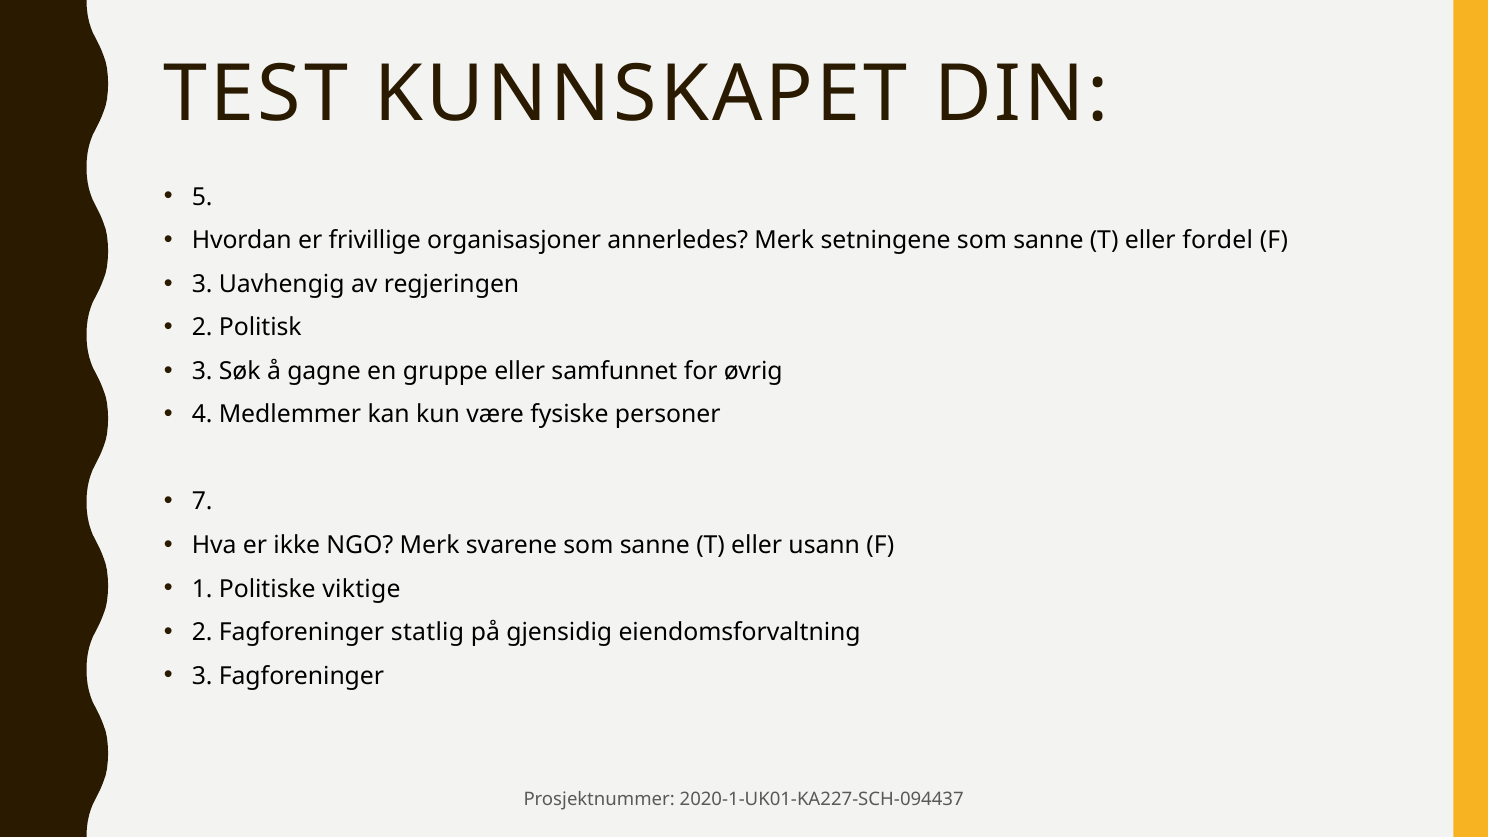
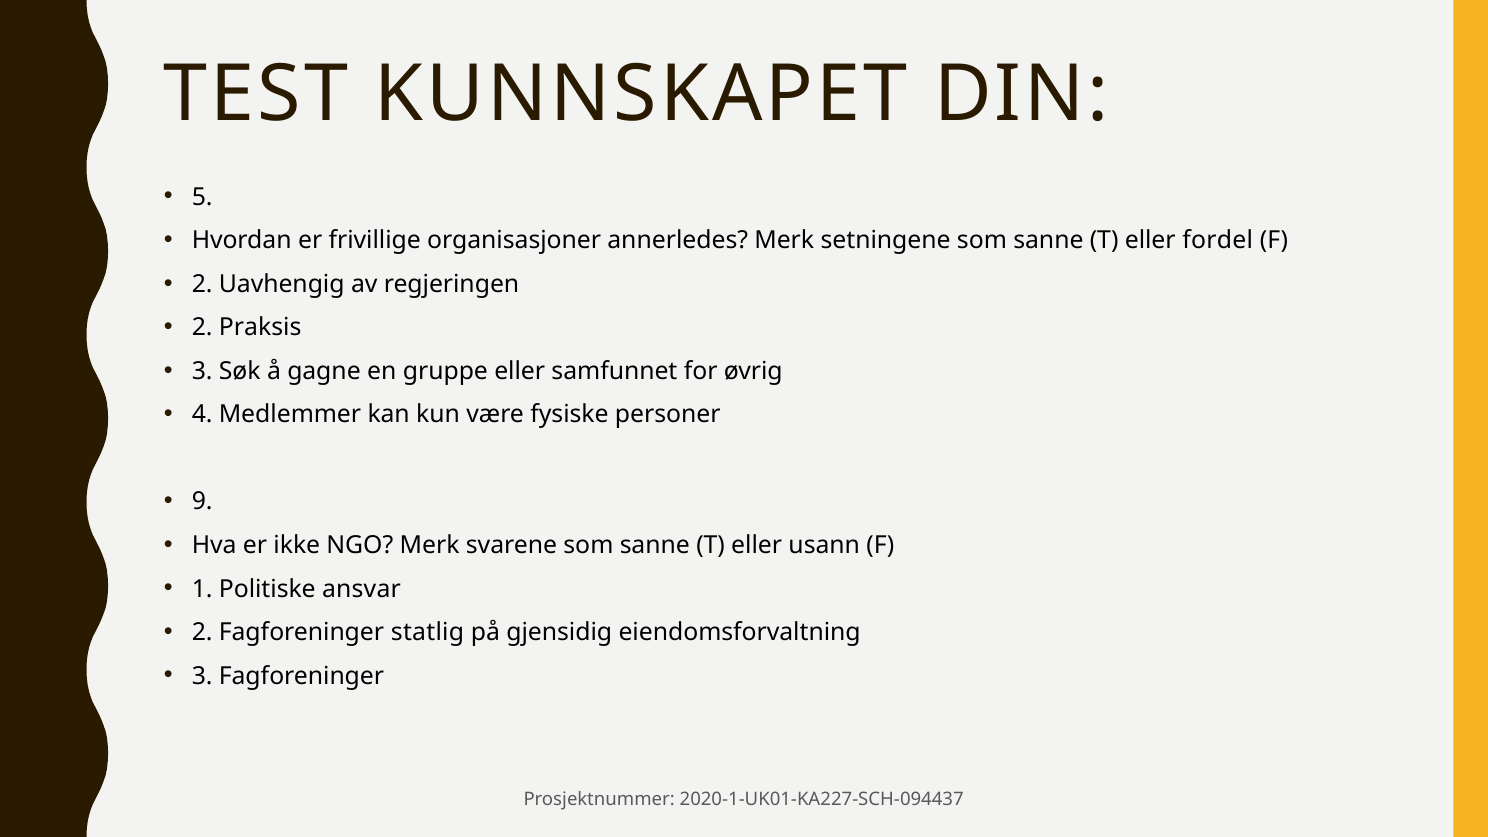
3 at (202, 284): 3 -> 2
Politisk: Politisk -> Praksis
7: 7 -> 9
viktige: viktige -> ansvar
